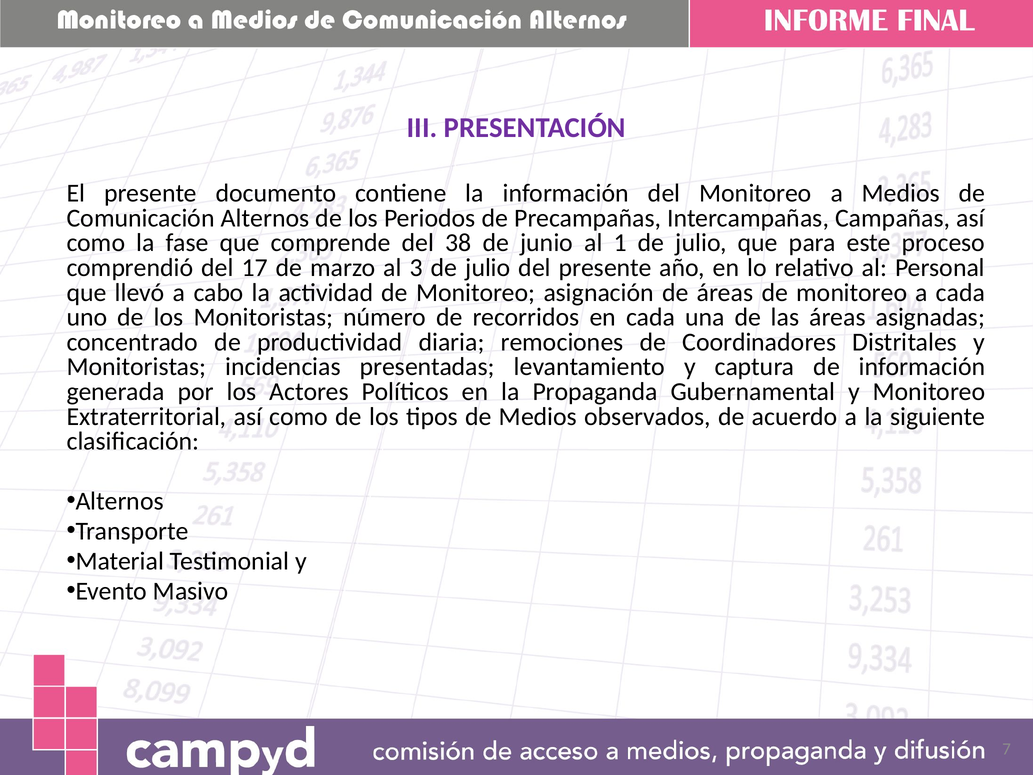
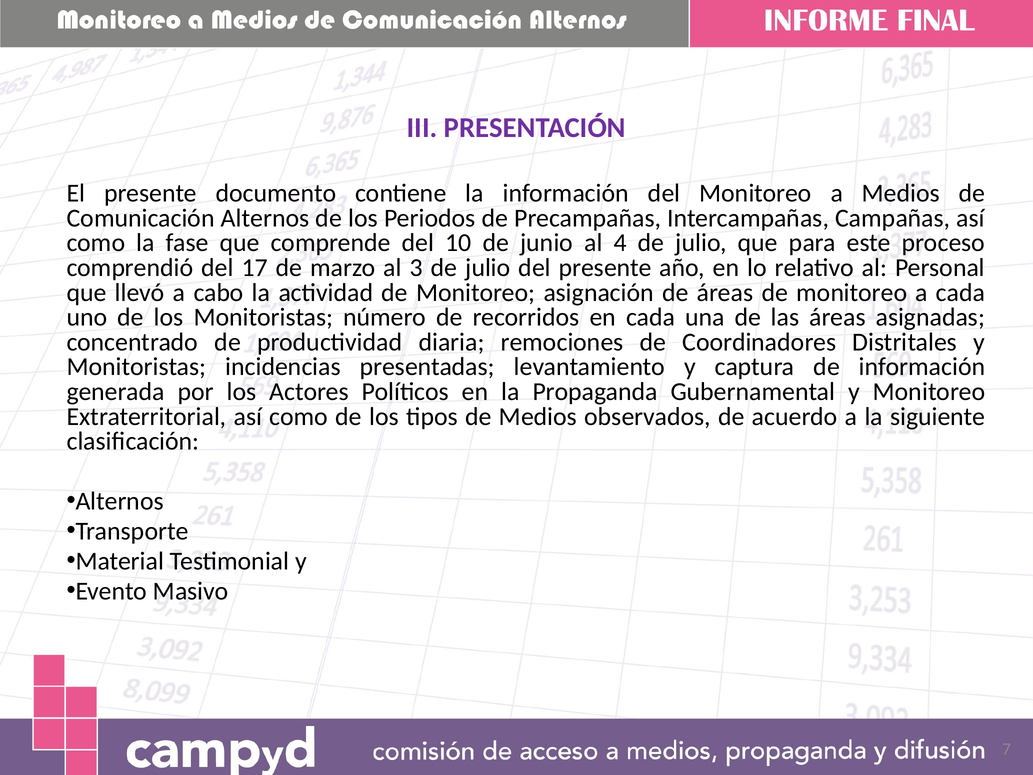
38: 38 -> 10
1: 1 -> 4
